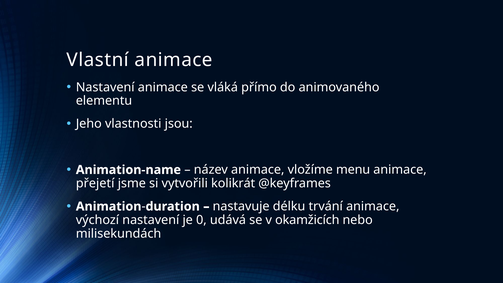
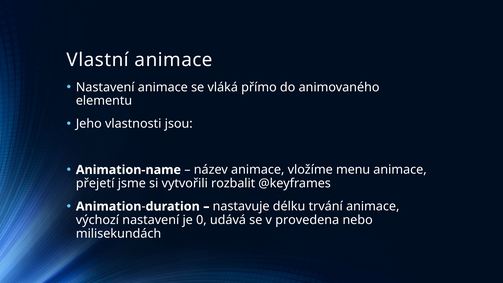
kolikrát: kolikrát -> rozbalit
okamžicích: okamžicích -> provedena
